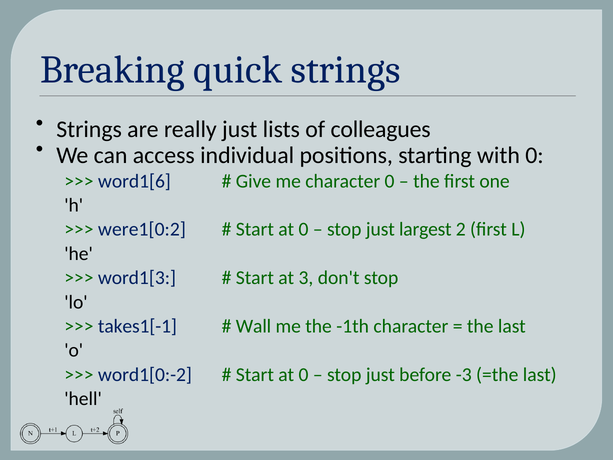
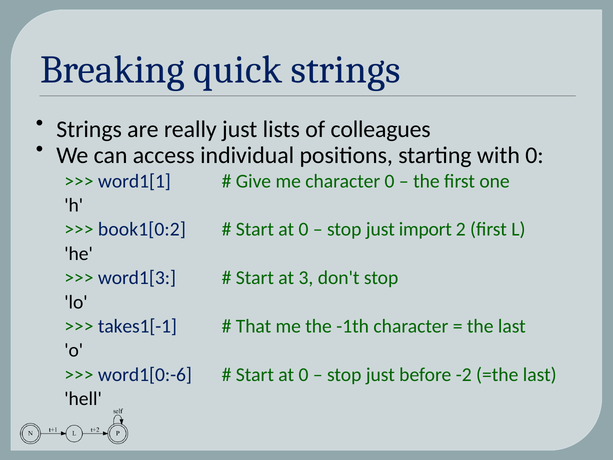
word1[6: word1[6 -> word1[1
were1[0:2: were1[0:2 -> book1[0:2
largest: largest -> import
Wall: Wall -> That
word1[0:-2: word1[0:-2 -> word1[0:-6
-3: -3 -> -2
